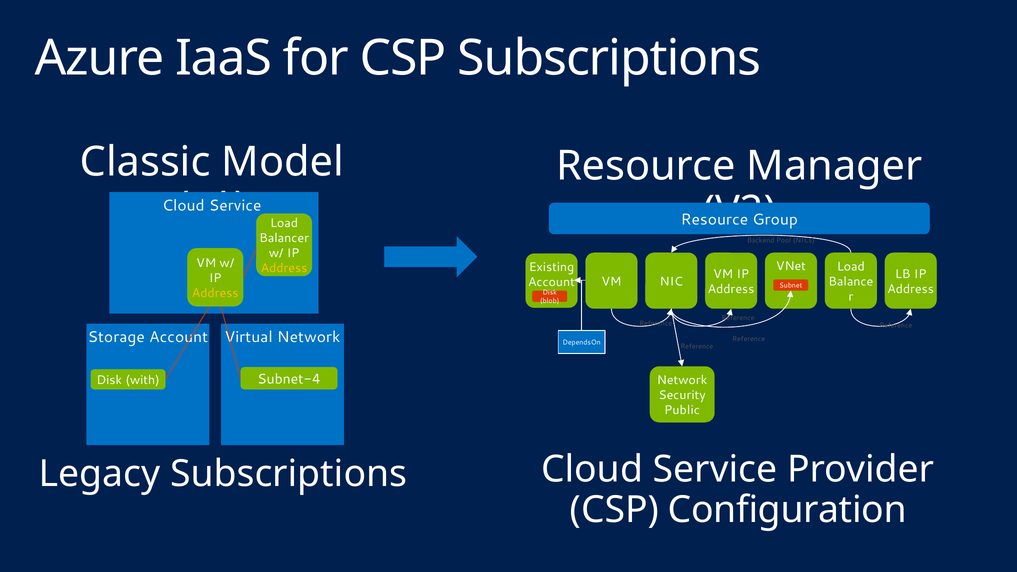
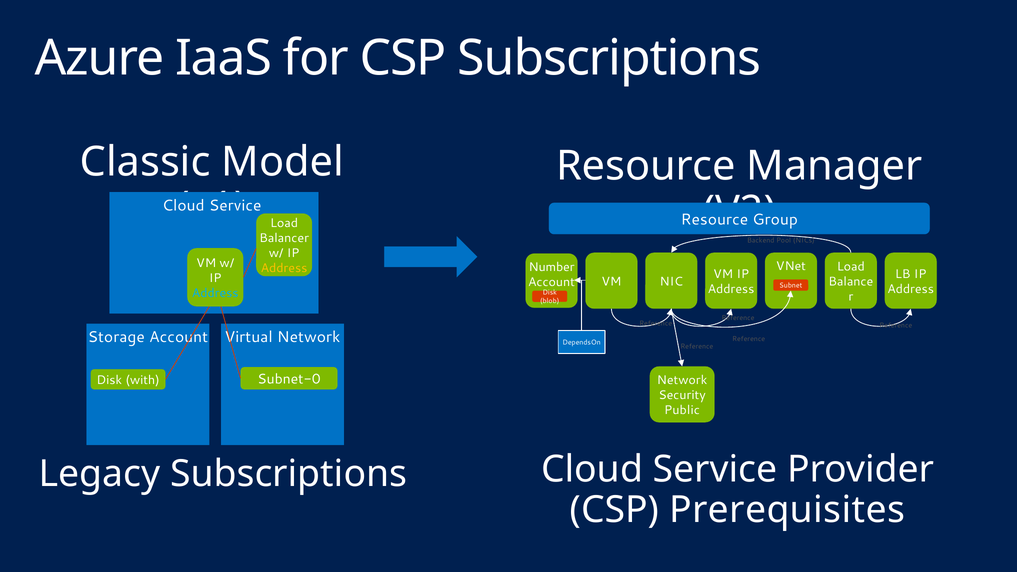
Existing: Existing -> Number
Address at (215, 293) colour: yellow -> light blue
Subnet-4: Subnet-4 -> Subnet-0
Configuration: Configuration -> Prerequisites
